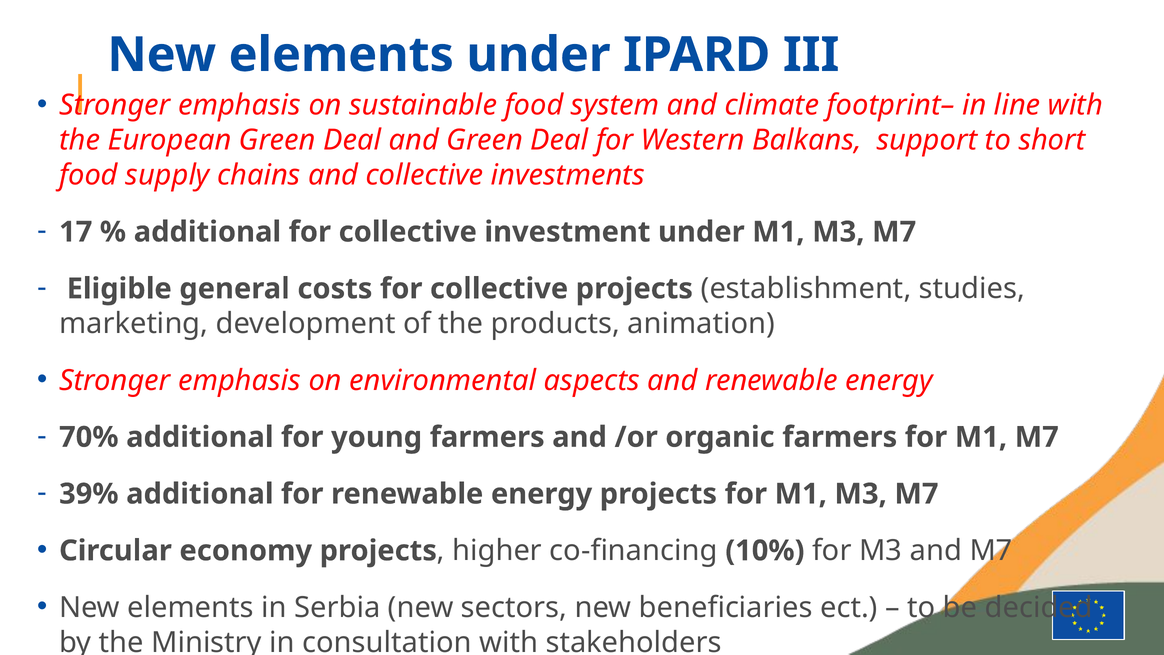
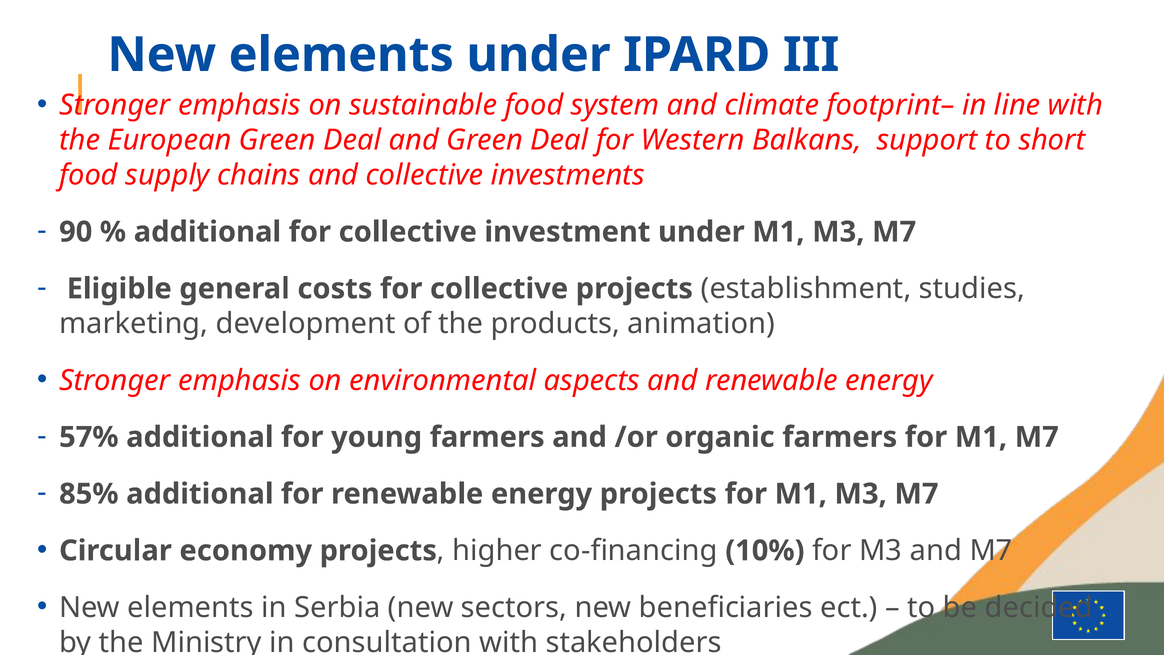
17: 17 -> 90
70%: 70% -> 57%
39%: 39% -> 85%
